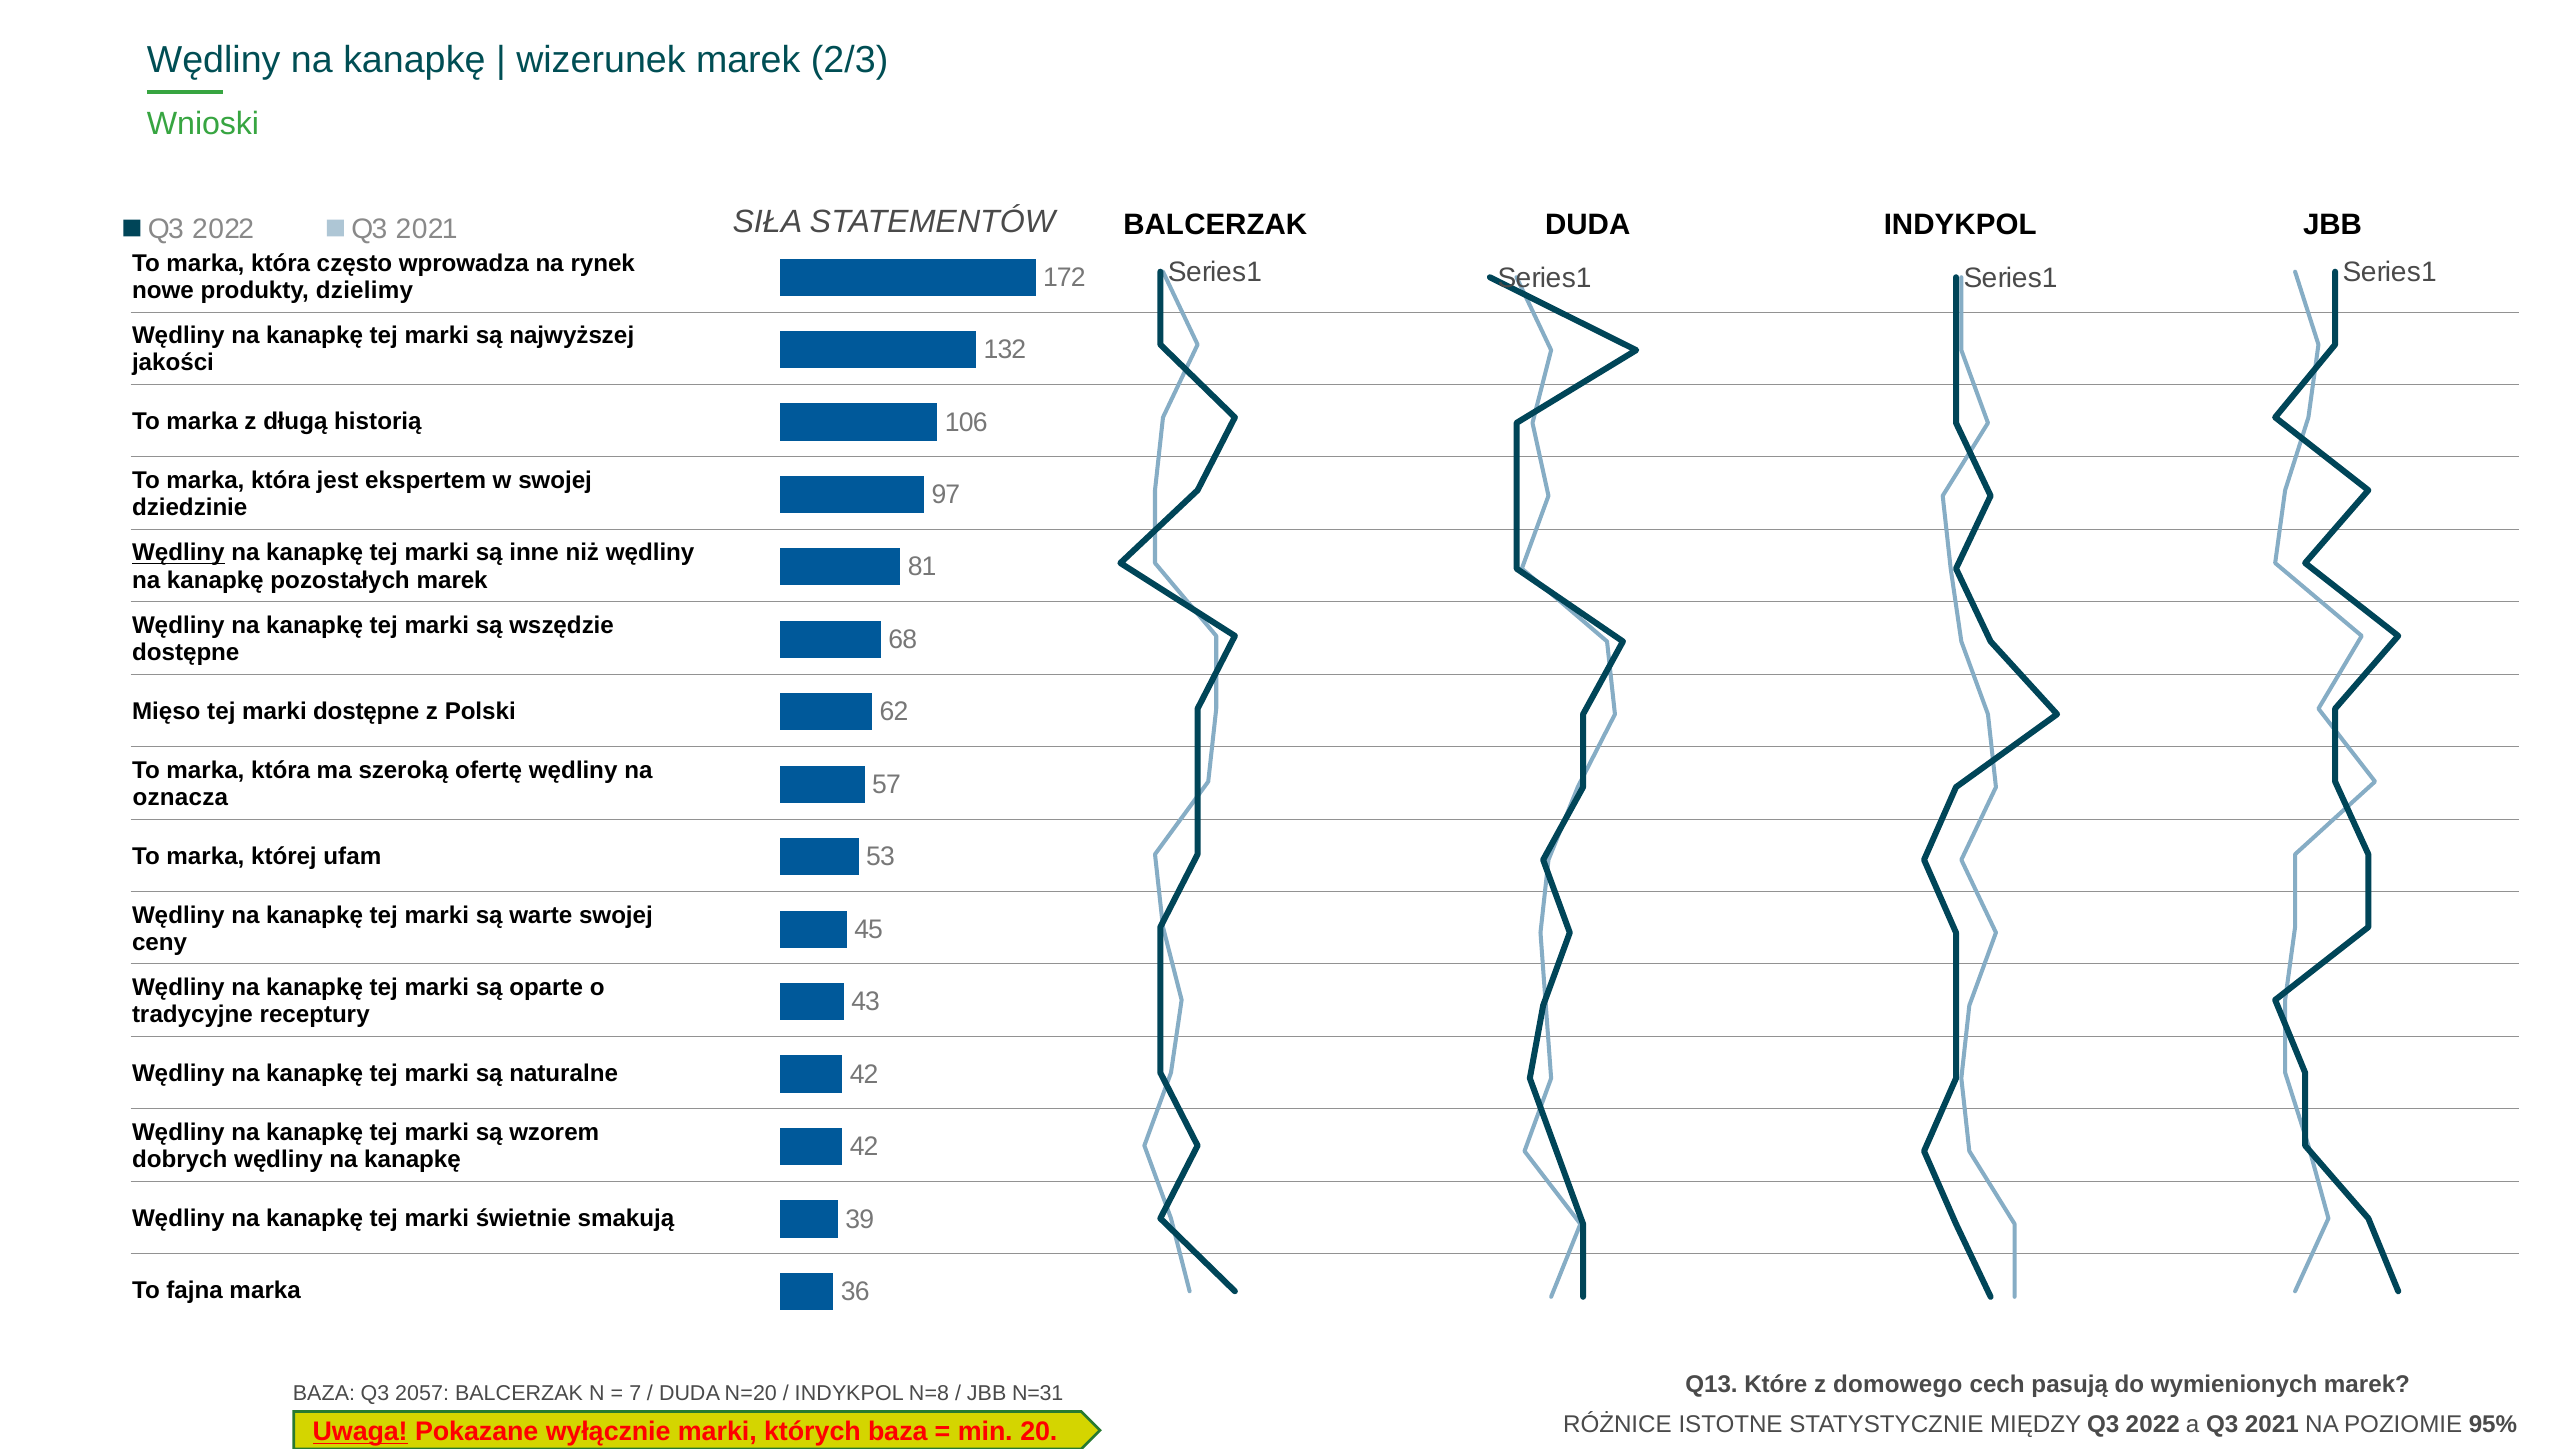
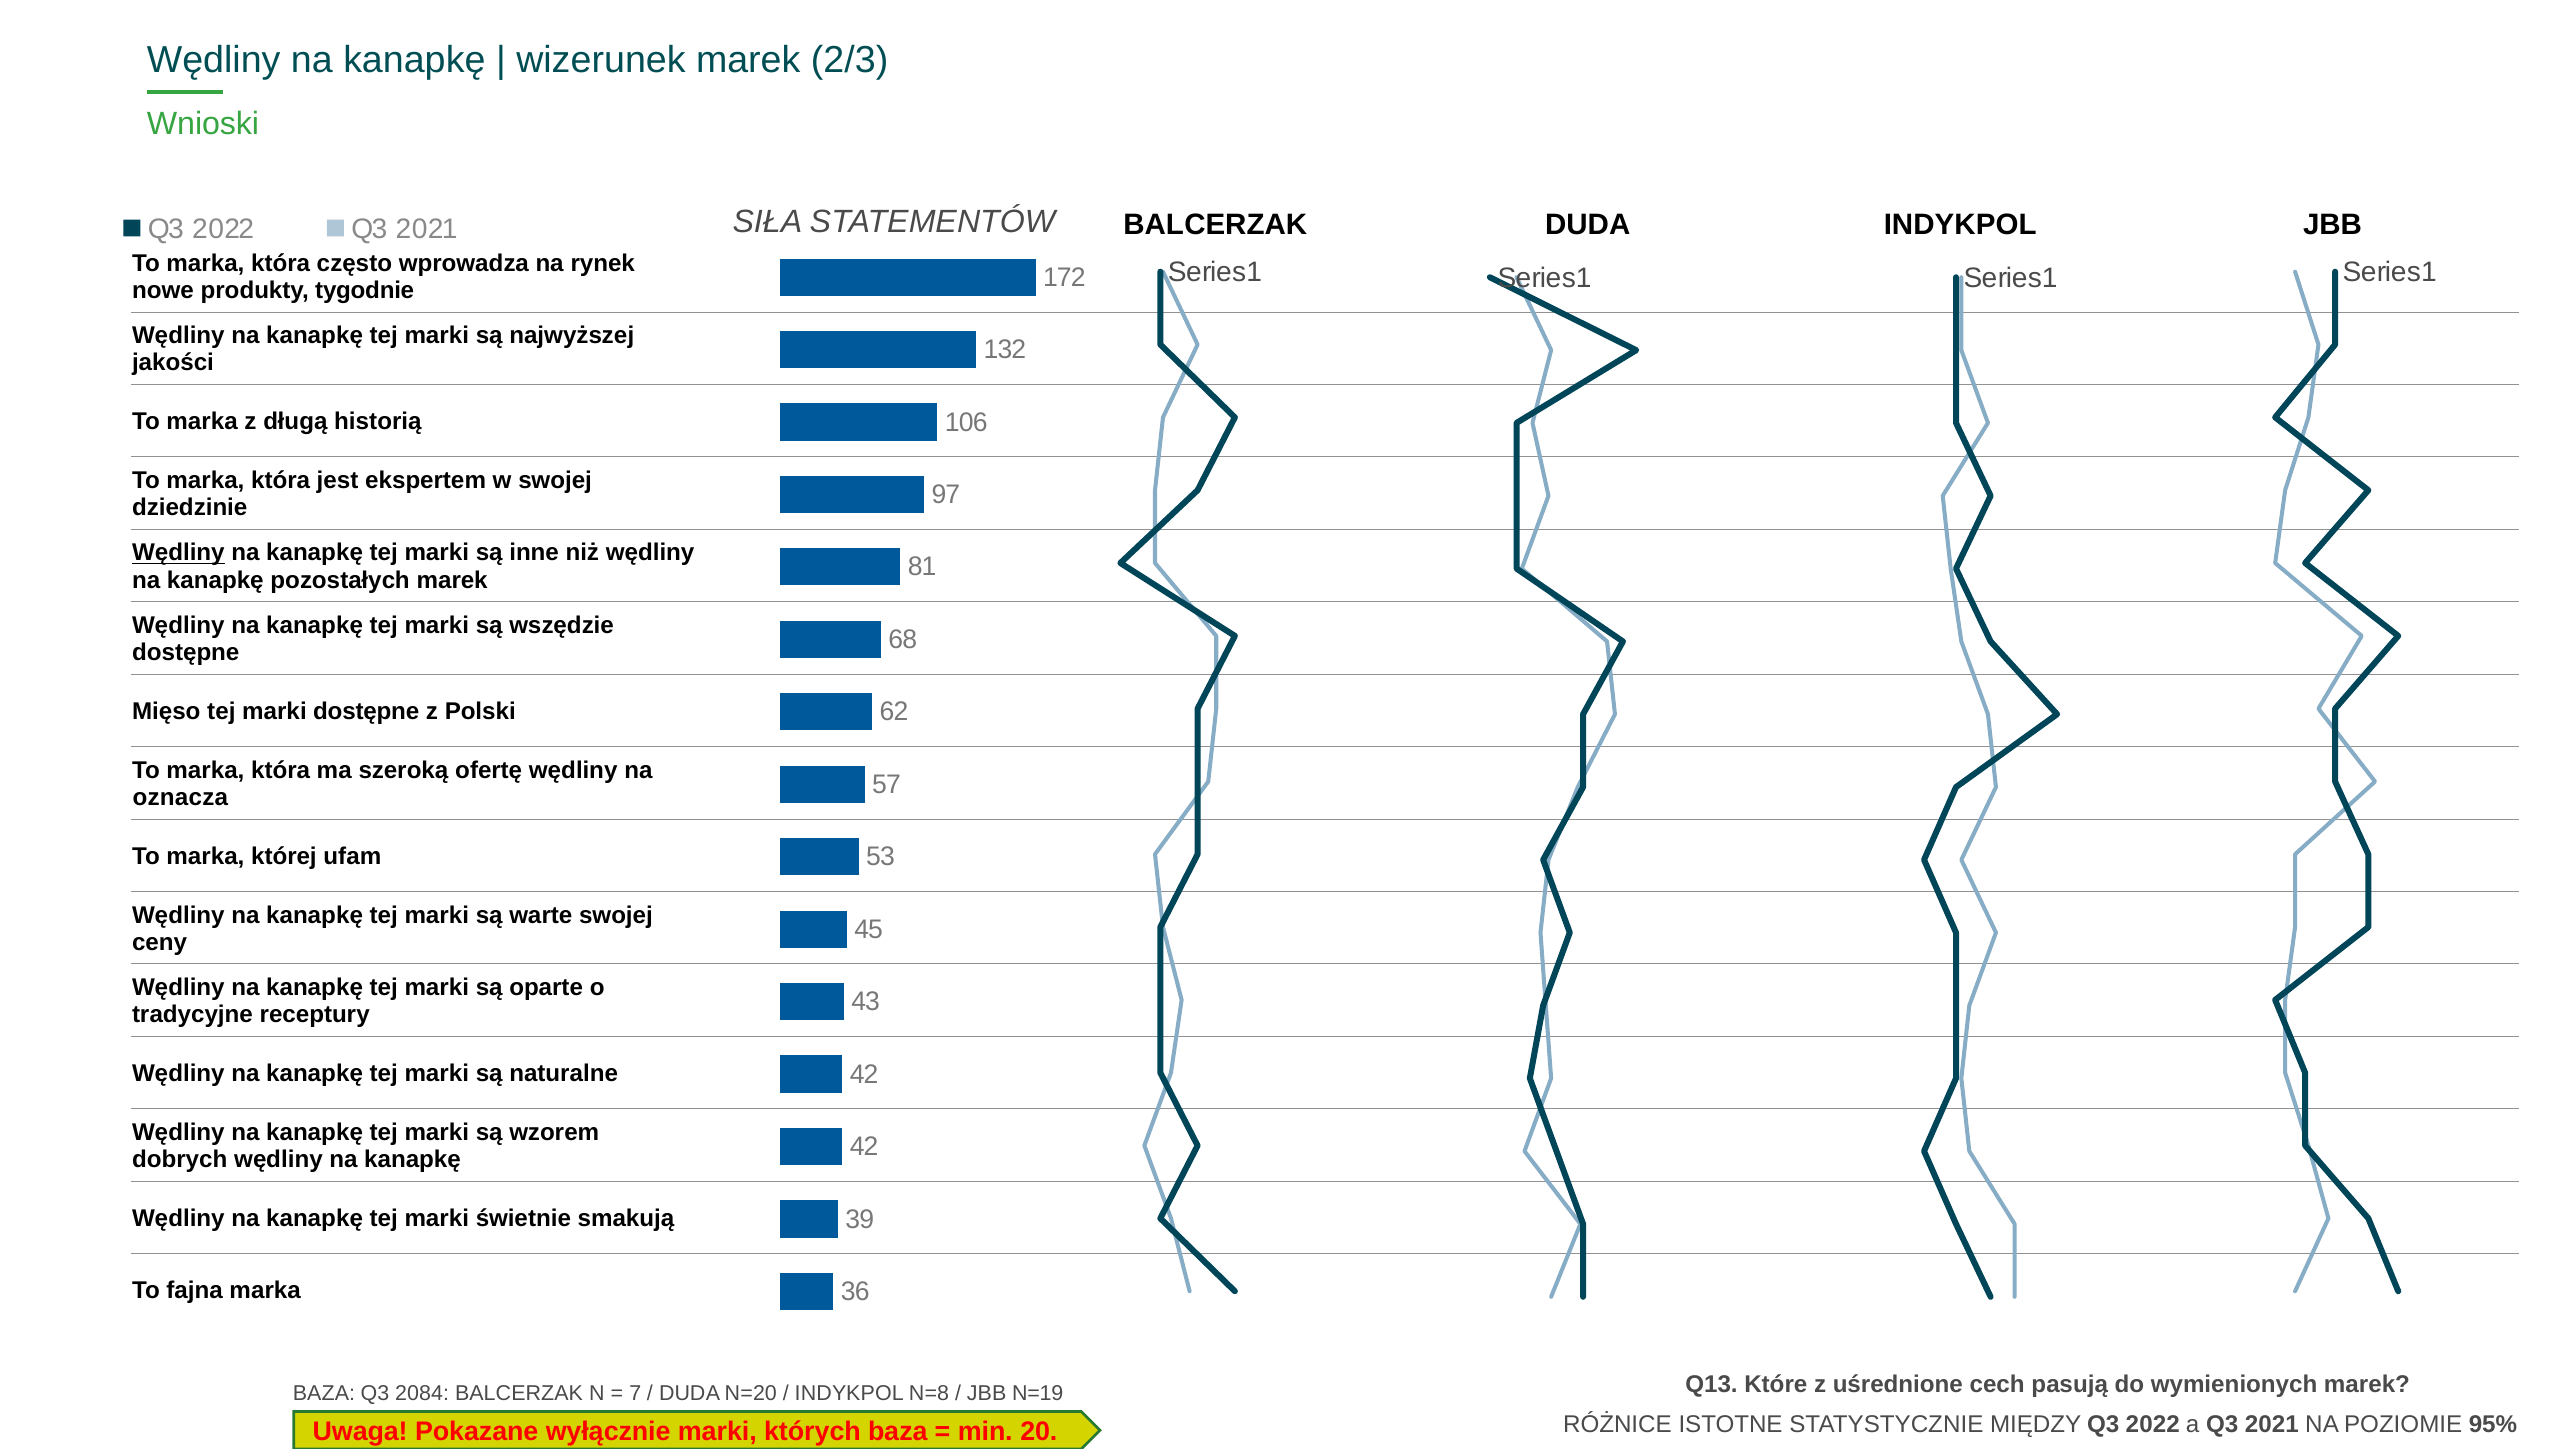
dzielimy: dzielimy -> tygodnie
2057: 2057 -> 2084
N=31: N=31 -> N=19
domowego: domowego -> uśrednione
Uwaga underline: present -> none
